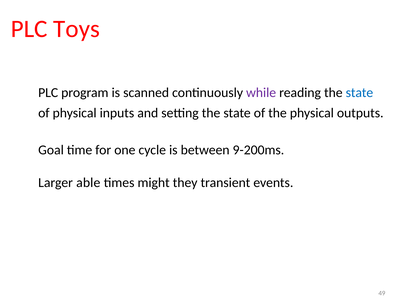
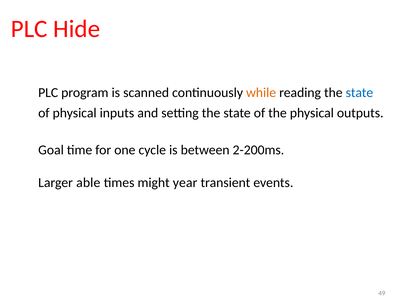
Toys: Toys -> Hide
while colour: purple -> orange
9-200ms: 9-200ms -> 2-200ms
they: they -> year
